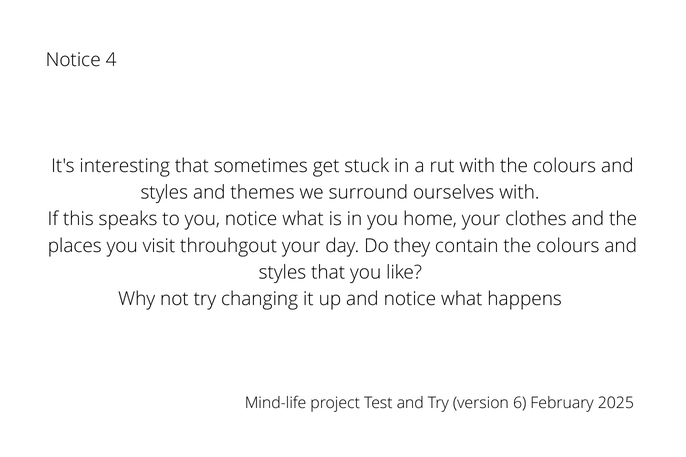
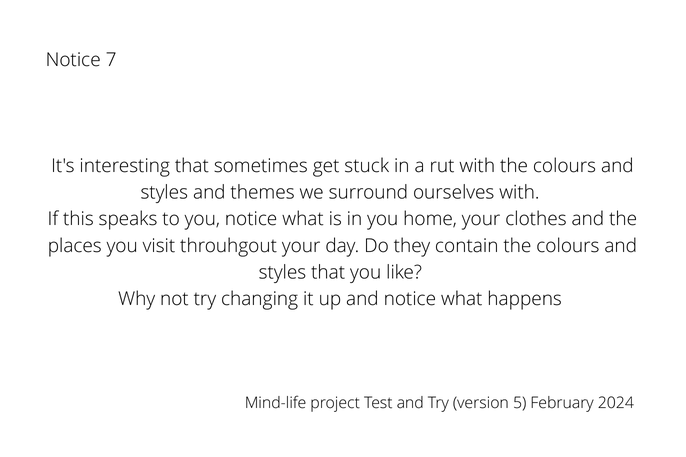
4: 4 -> 7
6: 6 -> 5
2025: 2025 -> 2024
